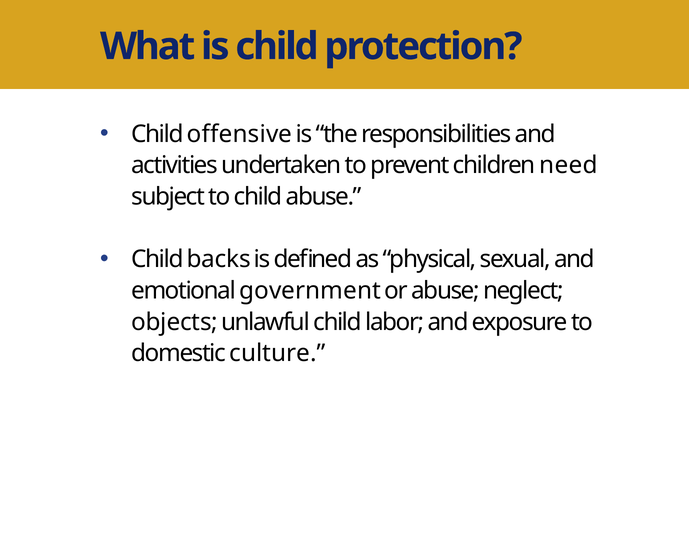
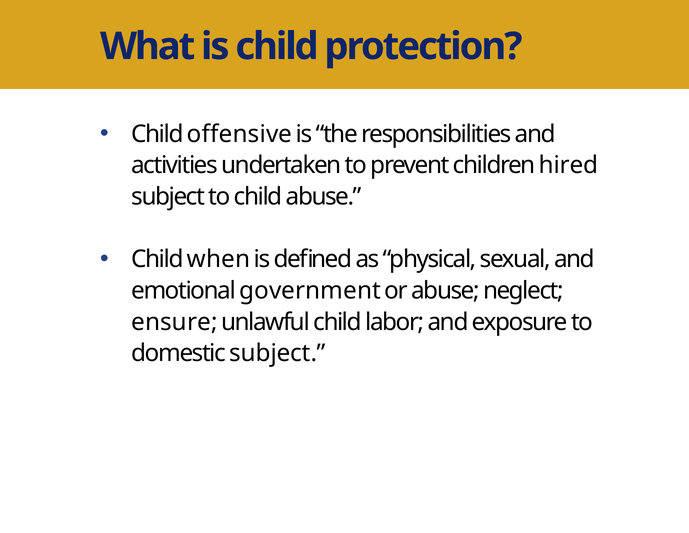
need: need -> hired
backs: backs -> when
objects: objects -> ensure
domestic culture: culture -> subject
